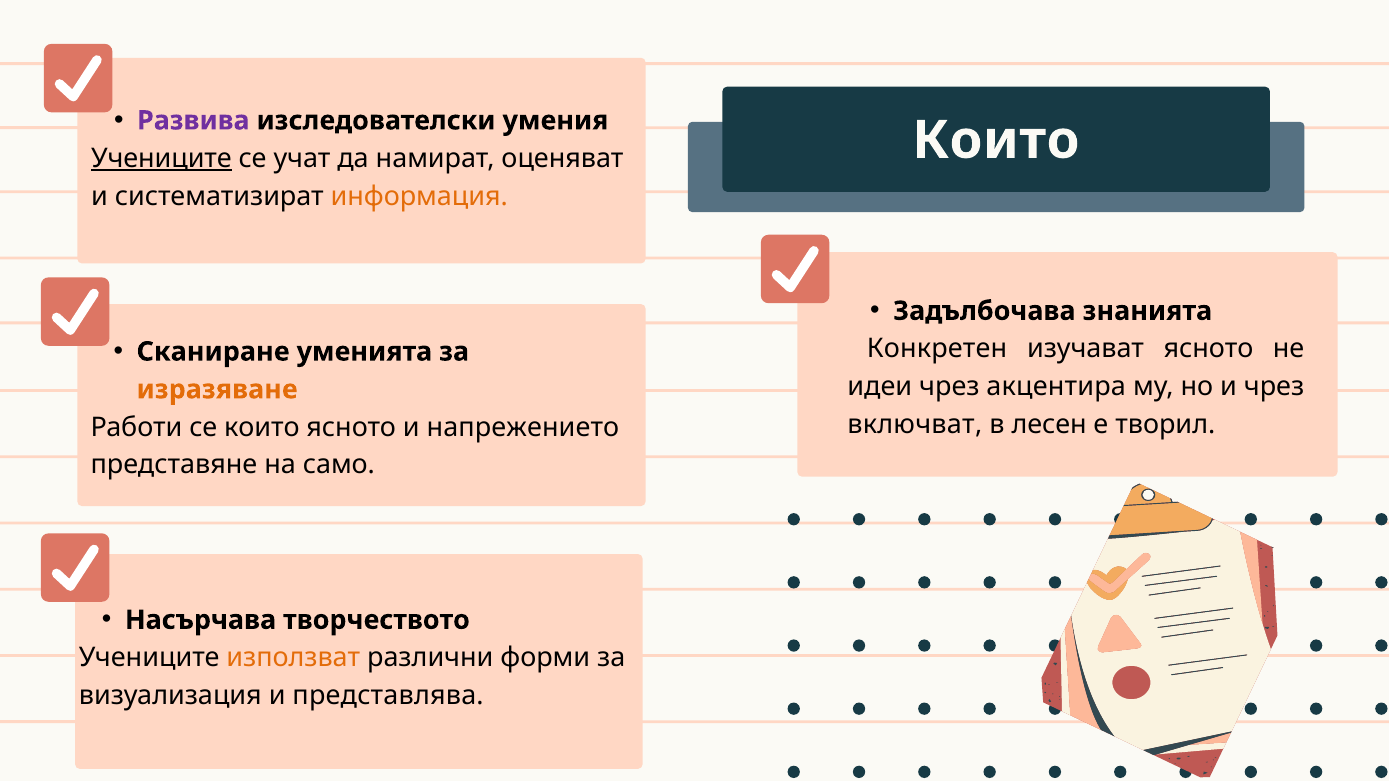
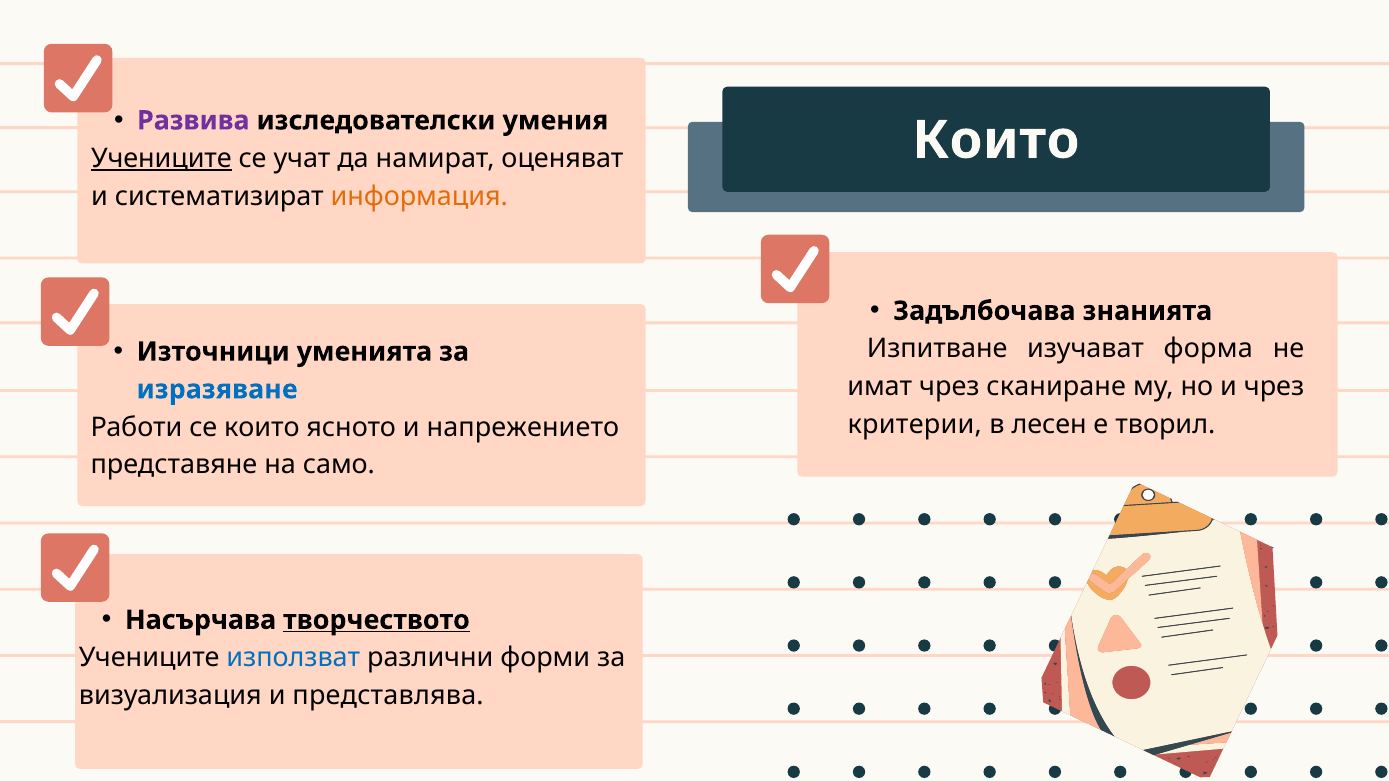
Сканиране: Сканиране -> Източници
Конкретен: Конкретен -> Изпитване
изучават ясното: ясното -> форма
идеи: идеи -> имат
акцентира: акцентира -> сканиране
изразяване colour: orange -> blue
включват: включват -> критерии
творчеството underline: none -> present
използват colour: orange -> blue
